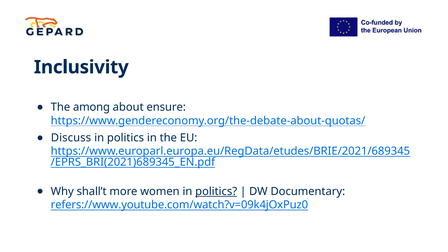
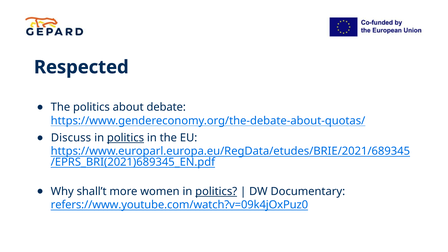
Inclusivity: Inclusivity -> Respected
The among: among -> politics
ensure: ensure -> debate
politics at (126, 138) underline: none -> present
